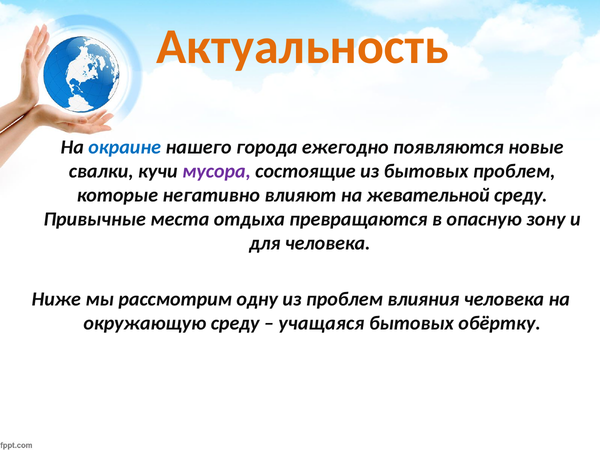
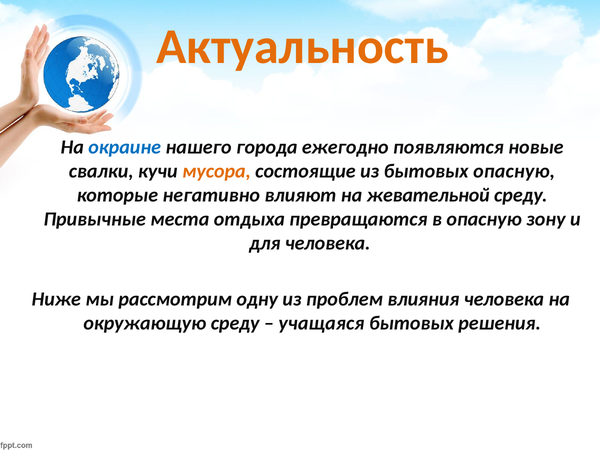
мусора colour: purple -> orange
бытовых проблем: проблем -> опасную
обёртку: обёртку -> решения
